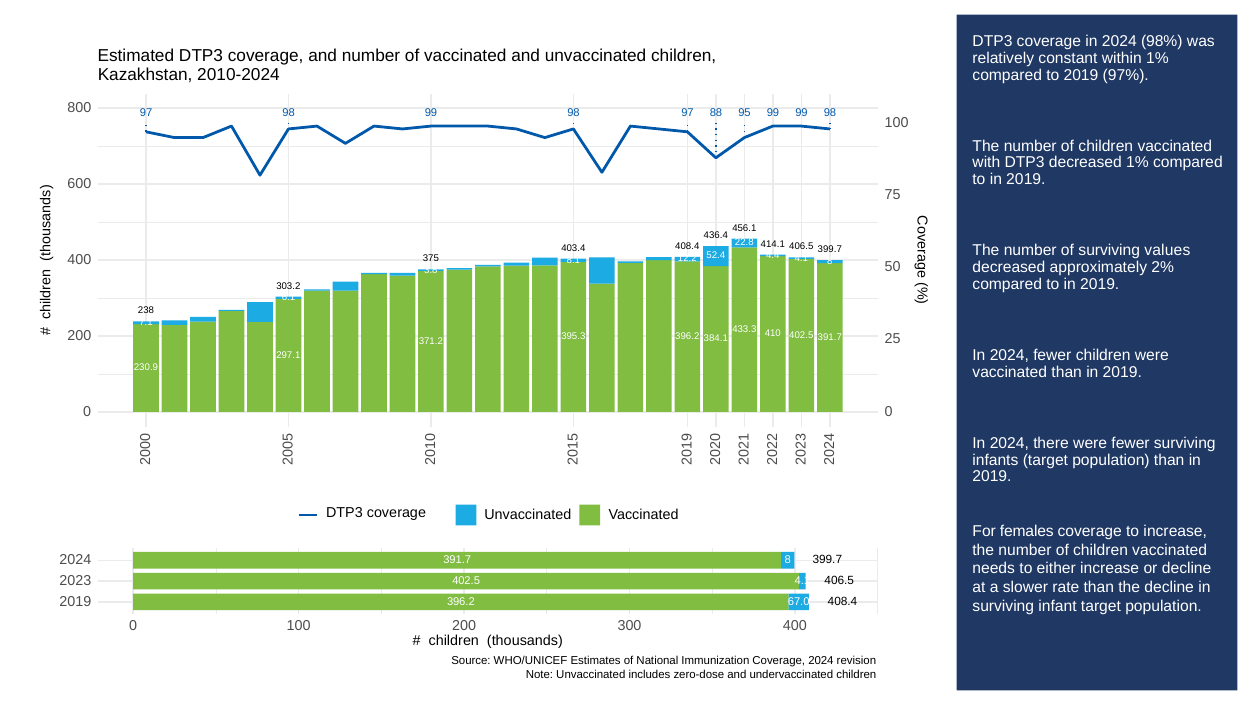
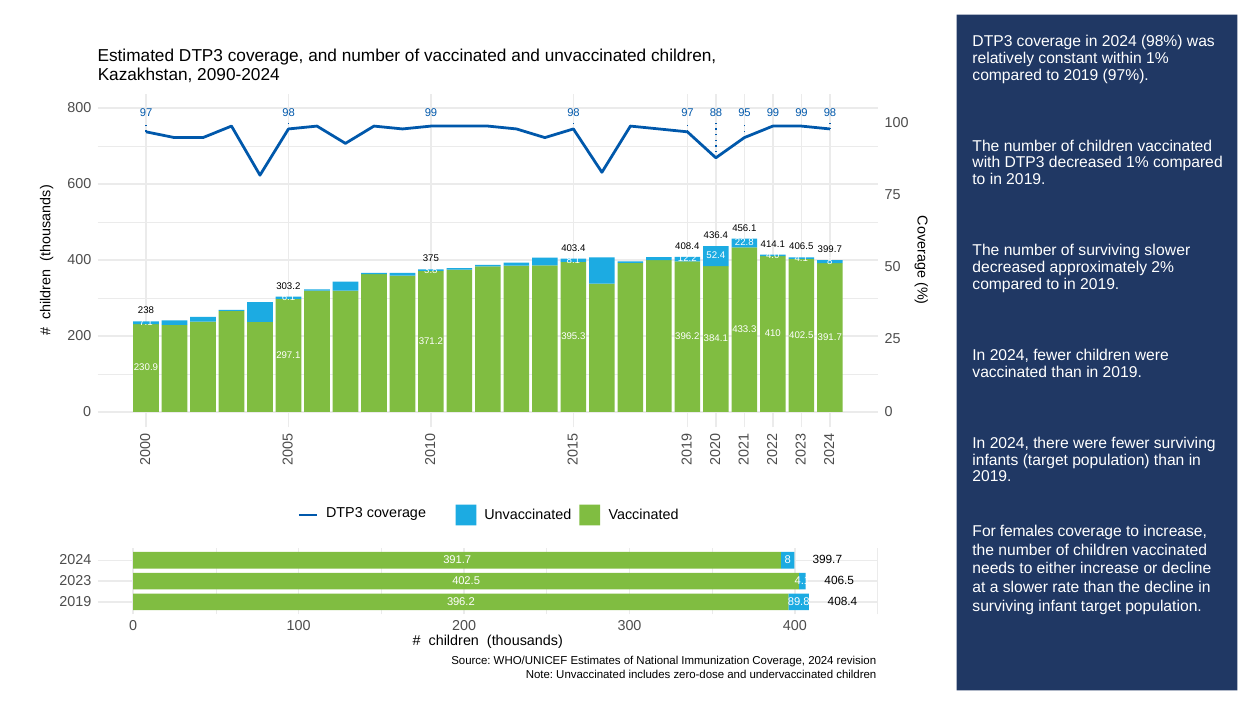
2010-2024: 2010-2024 -> 2090-2024
surviving values: values -> slower
4.4: 4.4 -> 4.0
67.0: 67.0 -> 89.8
